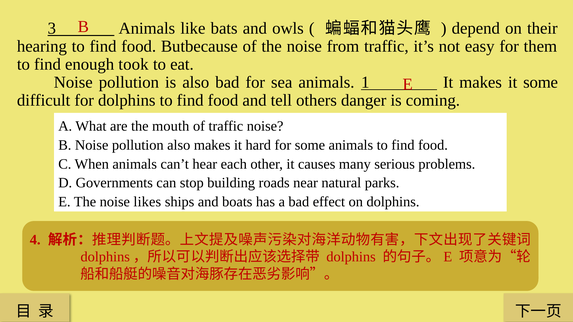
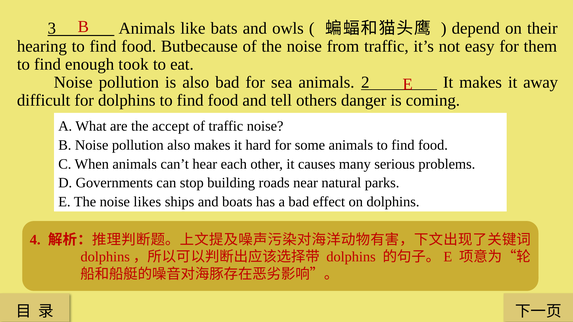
1: 1 -> 2
it some: some -> away
mouth: mouth -> accept
